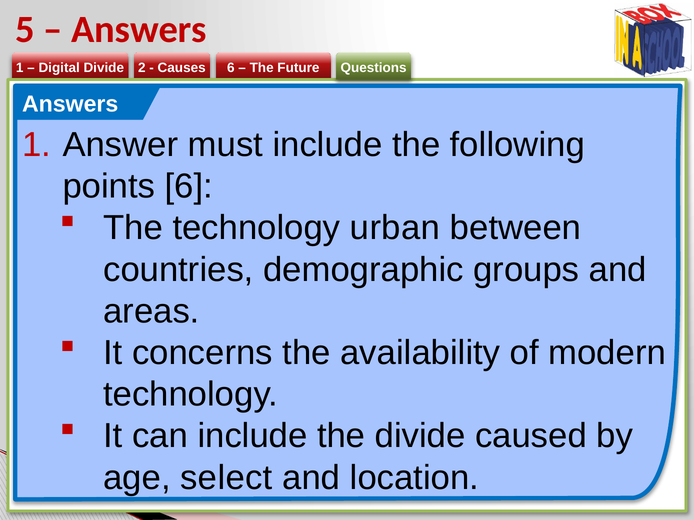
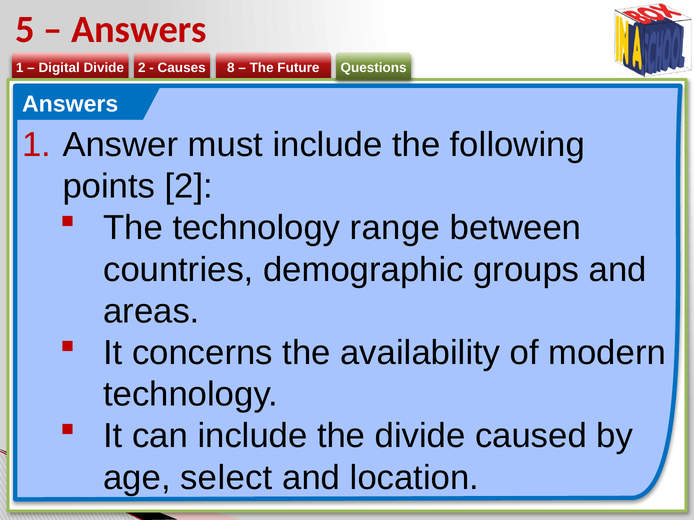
6 at (231, 68): 6 -> 8
points 6: 6 -> 2
urban: urban -> range
